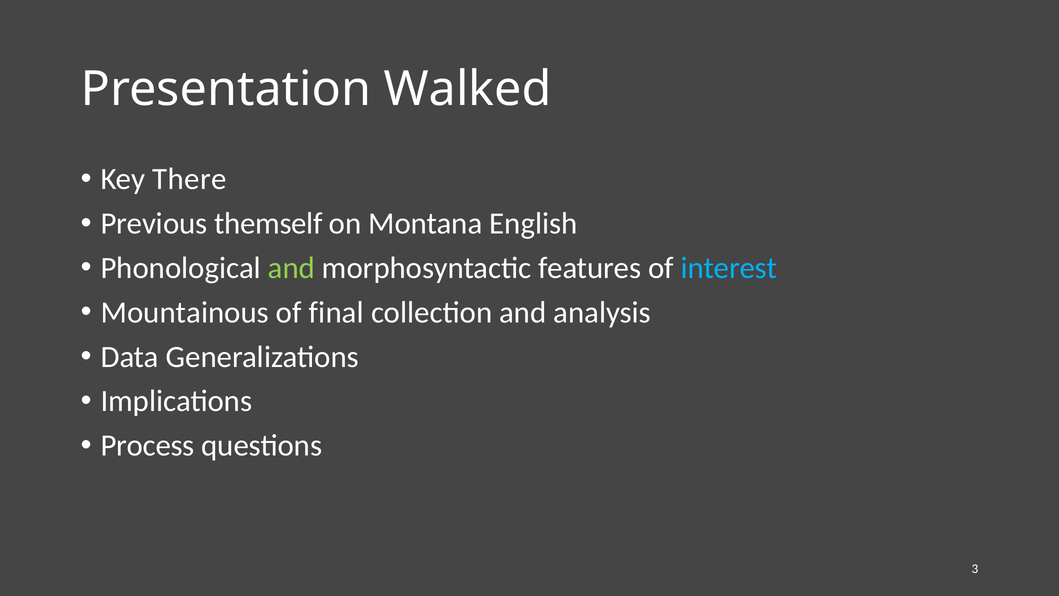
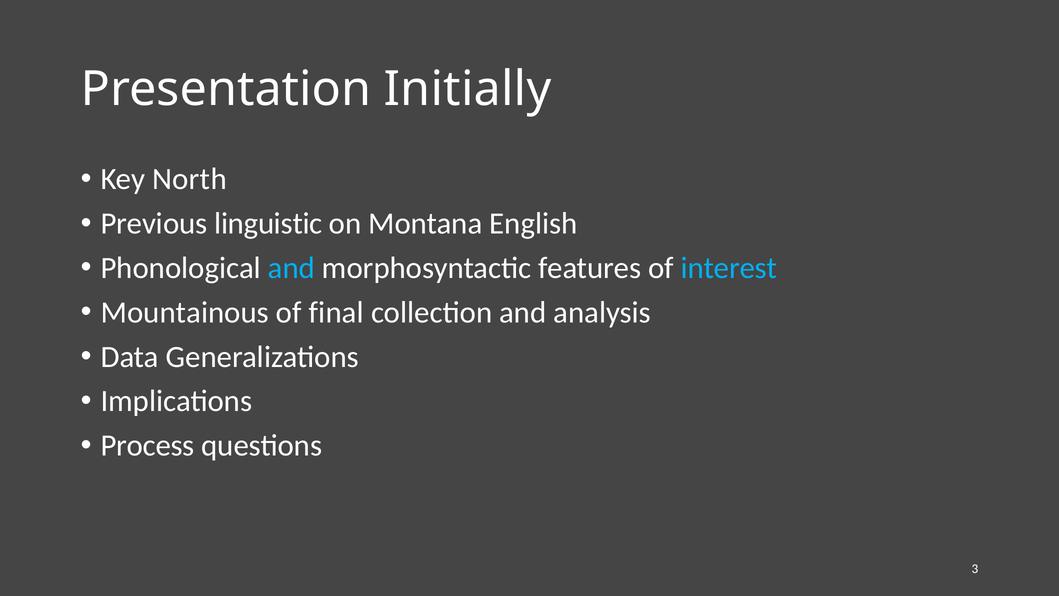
Walked: Walked -> Initially
There: There -> North
themself: themself -> linguistic
and at (291, 268) colour: light green -> light blue
